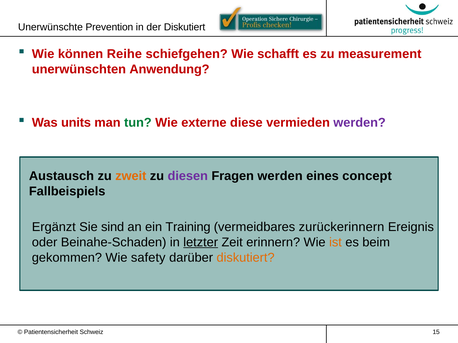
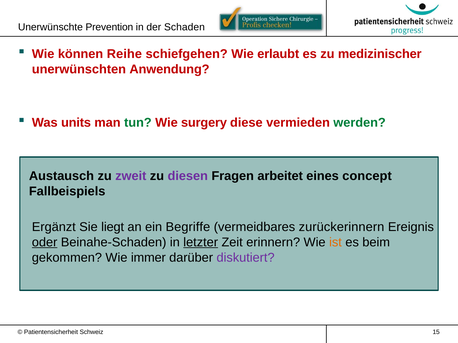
der Diskutiert: Diskutiert -> Schaden
schafft: schafft -> erlaubt
measurement: measurement -> medizinischer
externe: externe -> surgery
werden at (360, 123) colour: purple -> green
zweit colour: orange -> purple
Fragen werden: werden -> arbeitet
sind: sind -> liegt
Training: Training -> Begriffe
oder underline: none -> present
safety: safety -> immer
diskutiert at (246, 258) colour: orange -> purple
